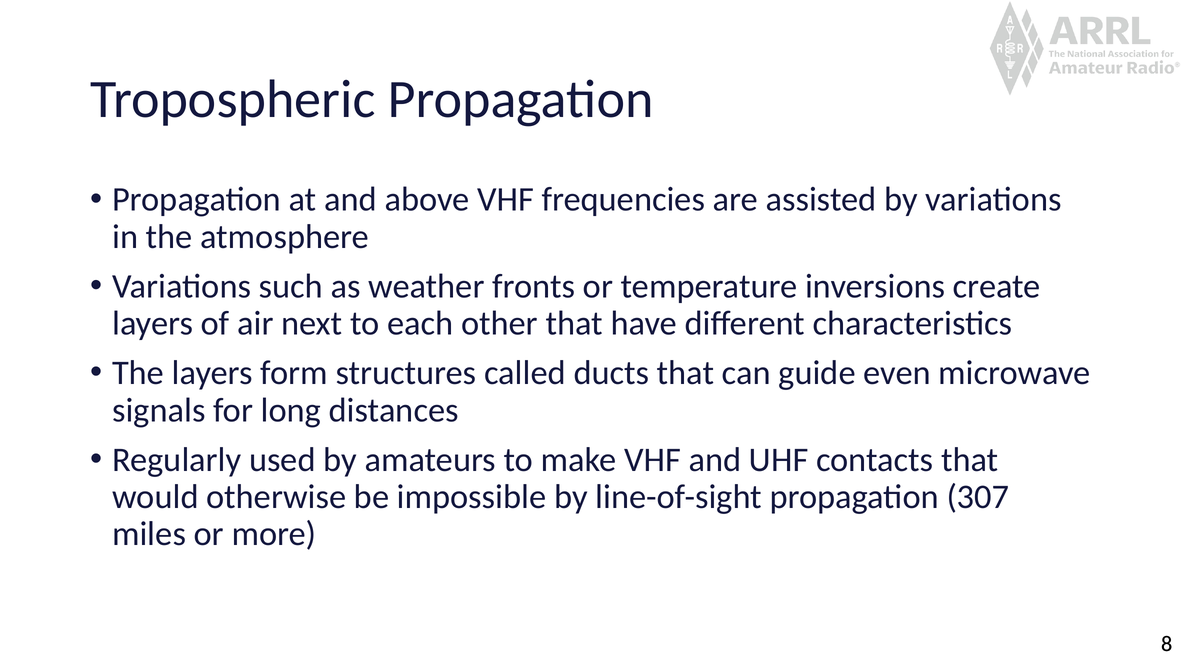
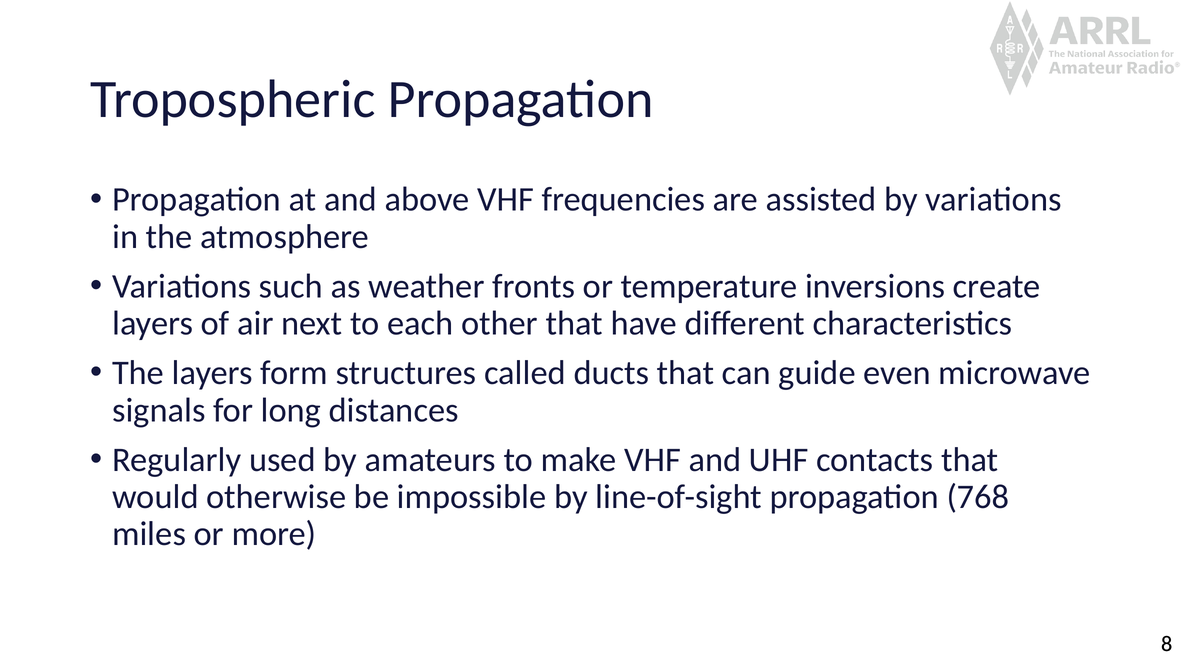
307: 307 -> 768
